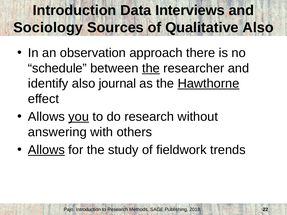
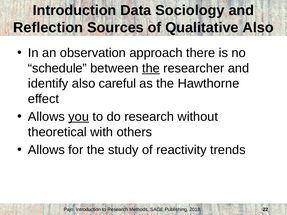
Interviews: Interviews -> Sociology
Sociology: Sociology -> Reflection
journal: journal -> careful
Hawthorne underline: present -> none
answering: answering -> theoretical
Allows at (46, 150) underline: present -> none
fieldwork: fieldwork -> reactivity
